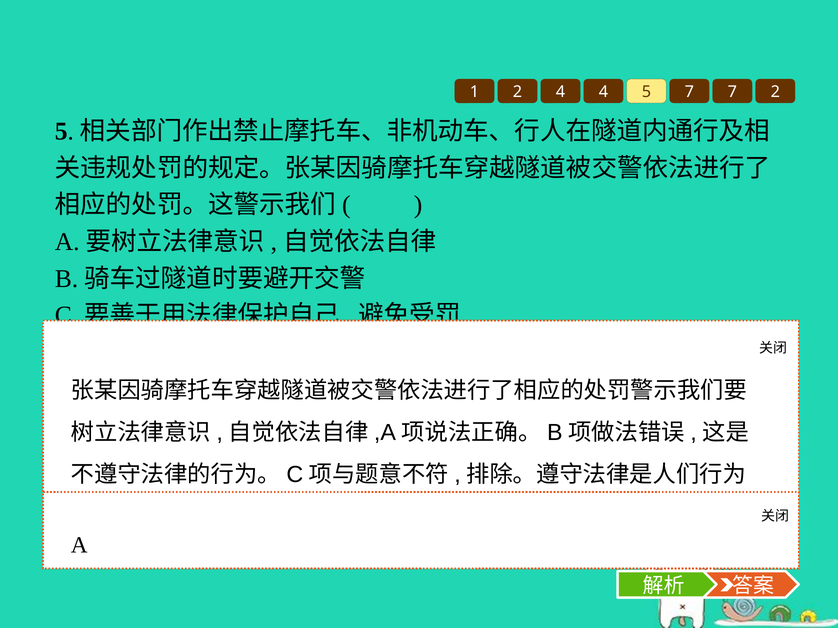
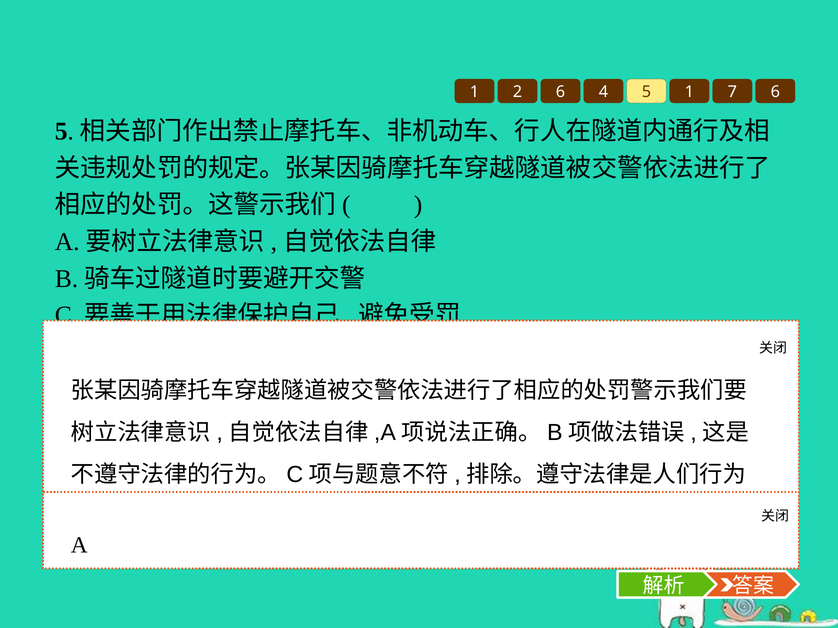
2 4: 4 -> 6
5 7: 7 -> 1
7 2: 2 -> 6
